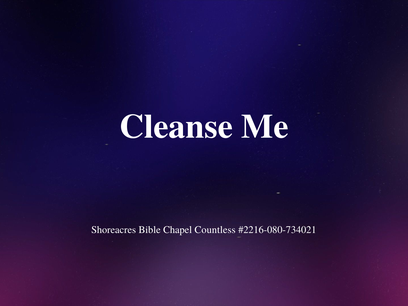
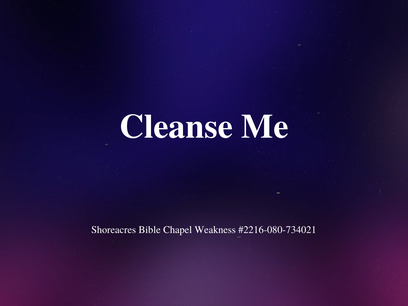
Countless: Countless -> Weakness
